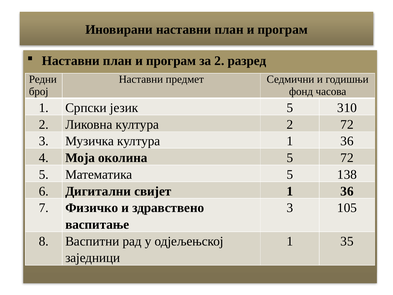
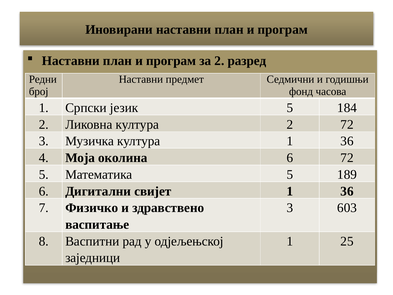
310: 310 -> 184
околина 5: 5 -> 6
138: 138 -> 189
105: 105 -> 603
35: 35 -> 25
